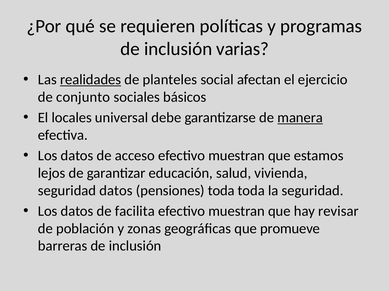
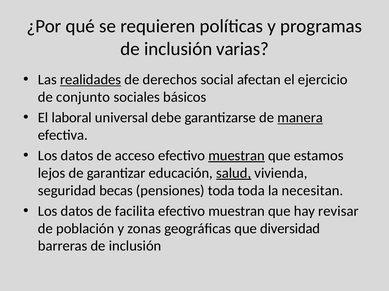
planteles: planteles -> derechos
locales: locales -> laboral
muestran at (237, 156) underline: none -> present
salud underline: none -> present
seguridad datos: datos -> becas
la seguridad: seguridad -> necesitan
promueve: promueve -> diversidad
